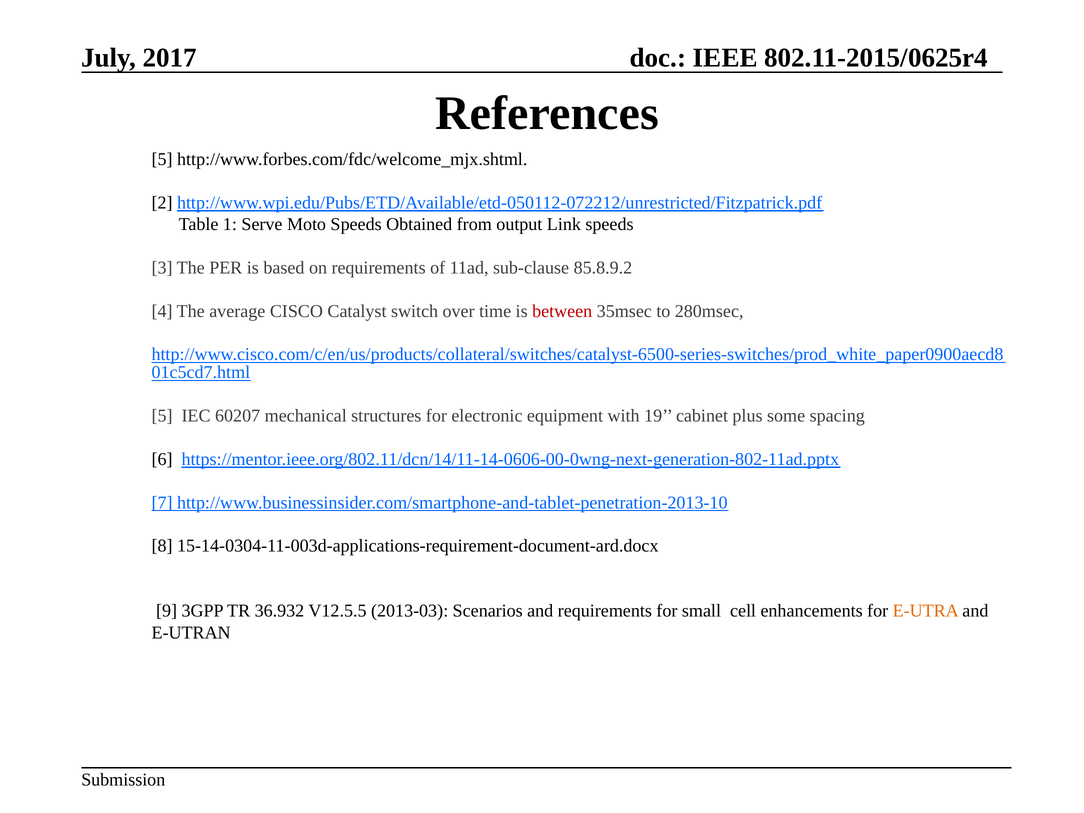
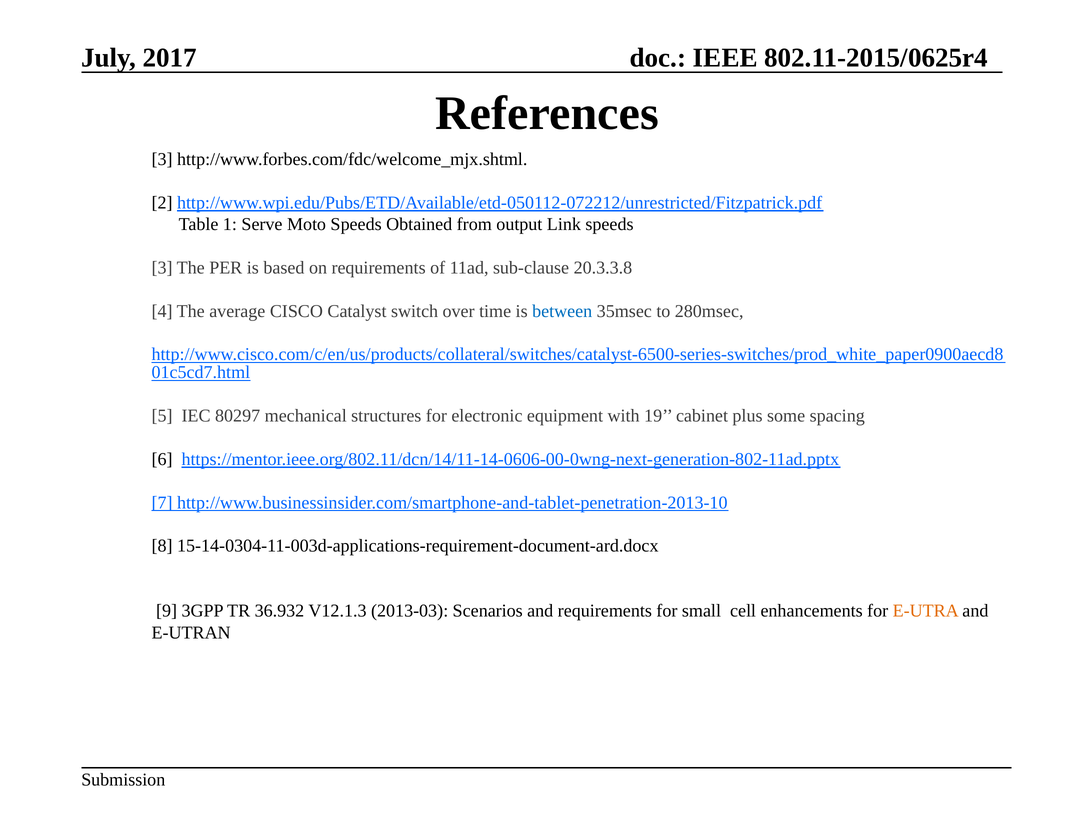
5 at (162, 159): 5 -> 3
85.8.9.2: 85.8.9.2 -> 20.3.3.8
between colour: red -> blue
60207: 60207 -> 80297
V12.5.5: V12.5.5 -> V12.1.3
